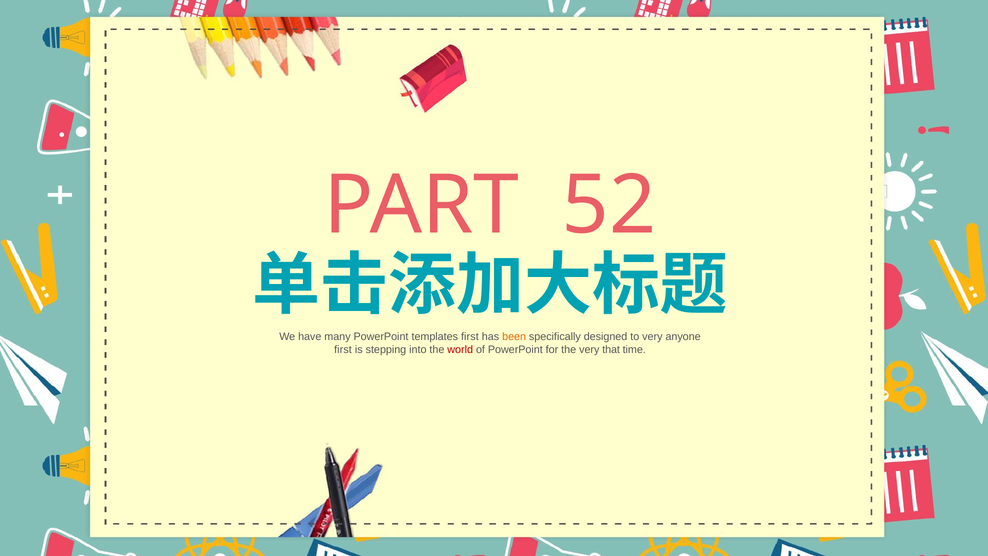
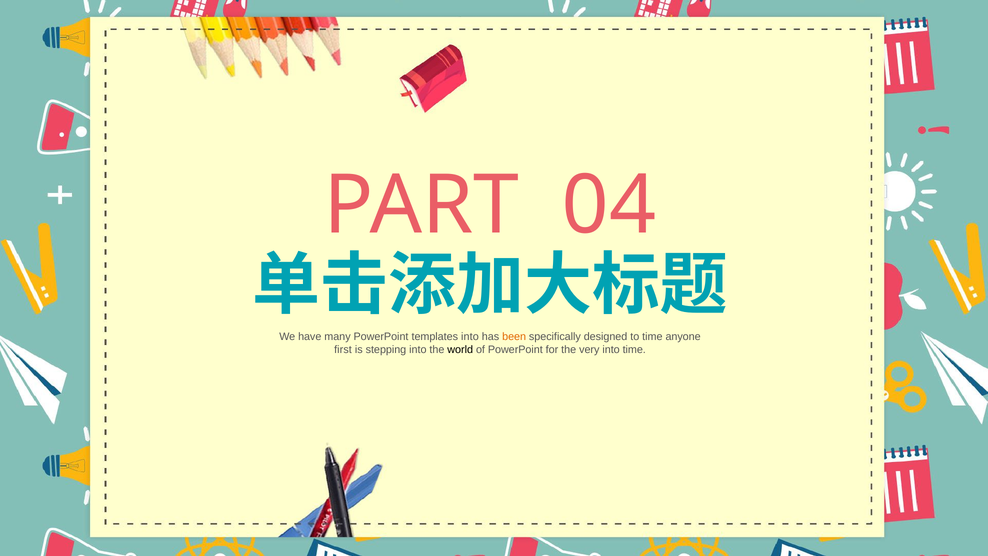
52: 52 -> 04
templates first: first -> into
to very: very -> time
world colour: red -> black
very that: that -> into
